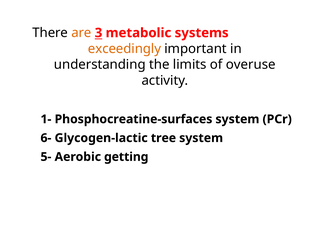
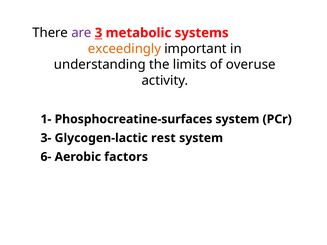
are colour: orange -> purple
6-: 6- -> 3-
tree: tree -> rest
5-: 5- -> 6-
getting: getting -> factors
